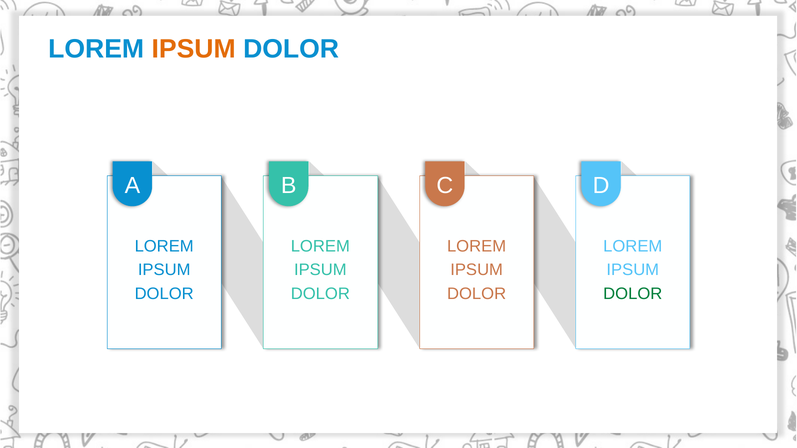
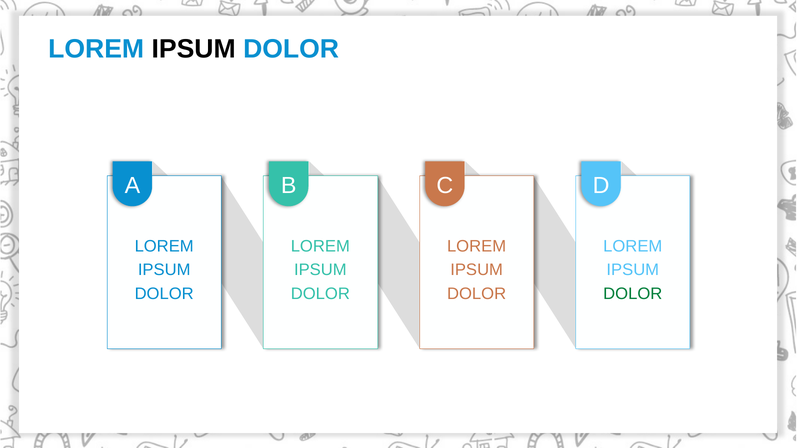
IPSUM at (194, 49) colour: orange -> black
